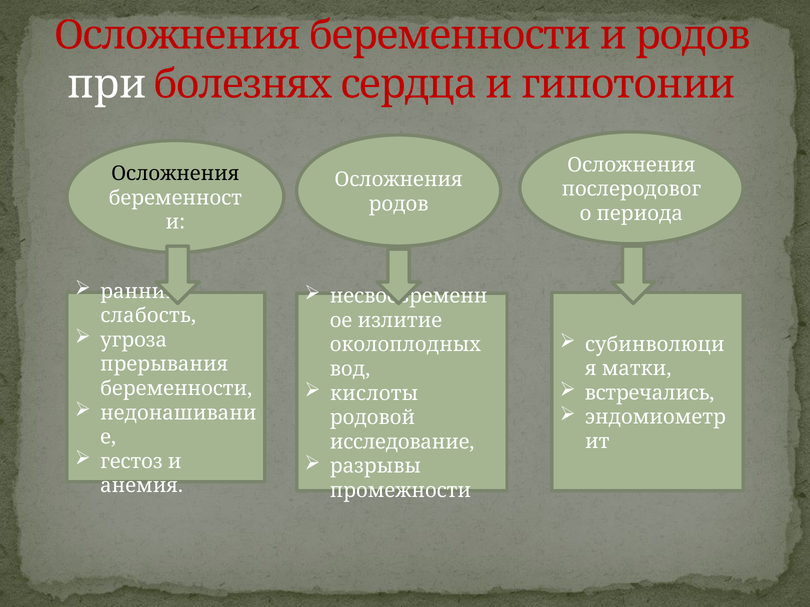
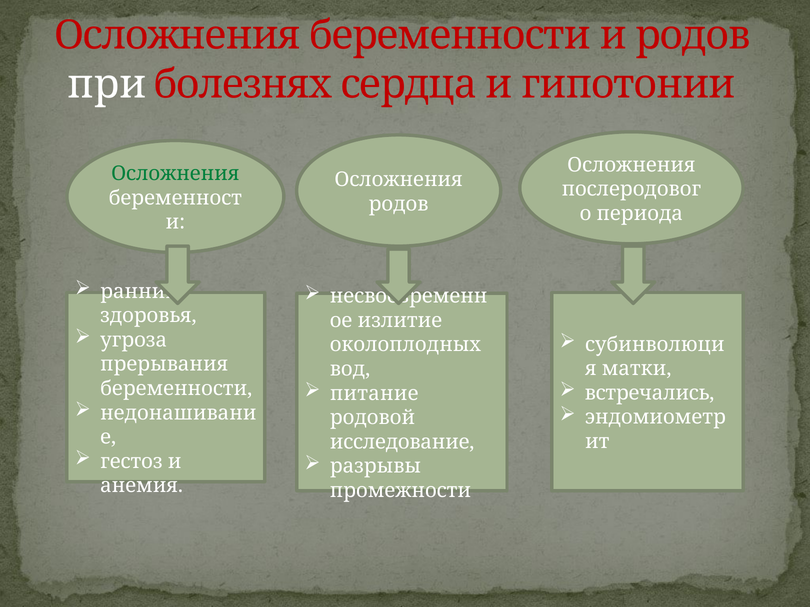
Осложнения at (175, 174) colour: black -> green
слабость: слабость -> здоровья
кислоты: кислоты -> питание
